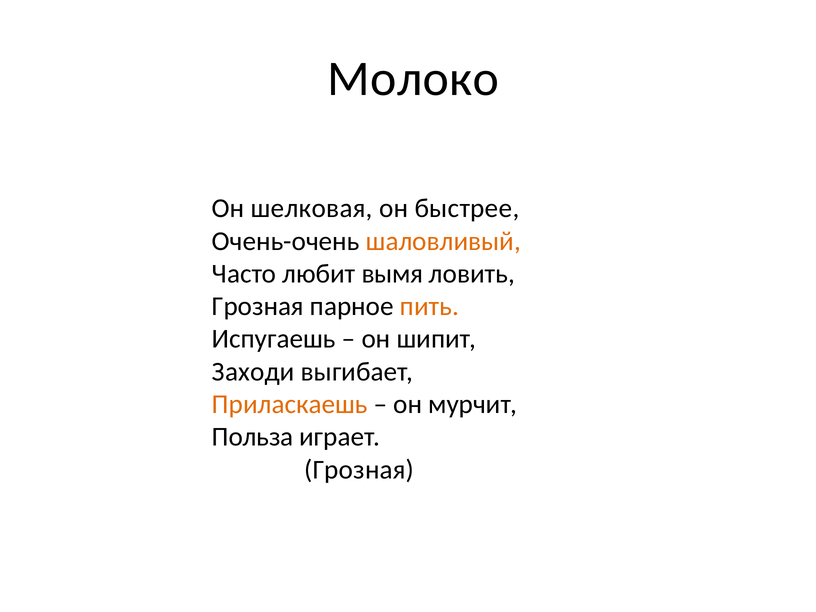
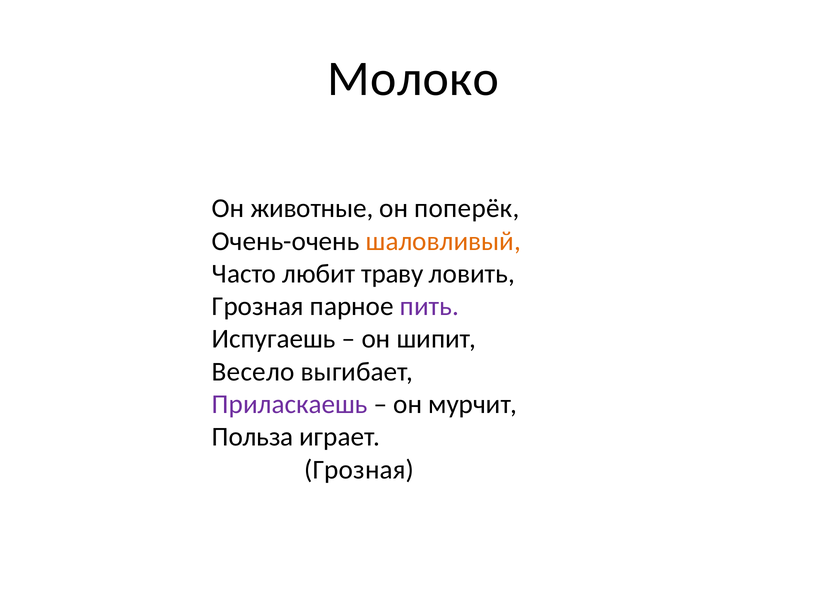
шелковая: шелковая -> животные
быстрее: быстрее -> поперёк
вымя: вымя -> траву
пить colour: orange -> purple
Заходи: Заходи -> Весело
Приласкаешь colour: orange -> purple
